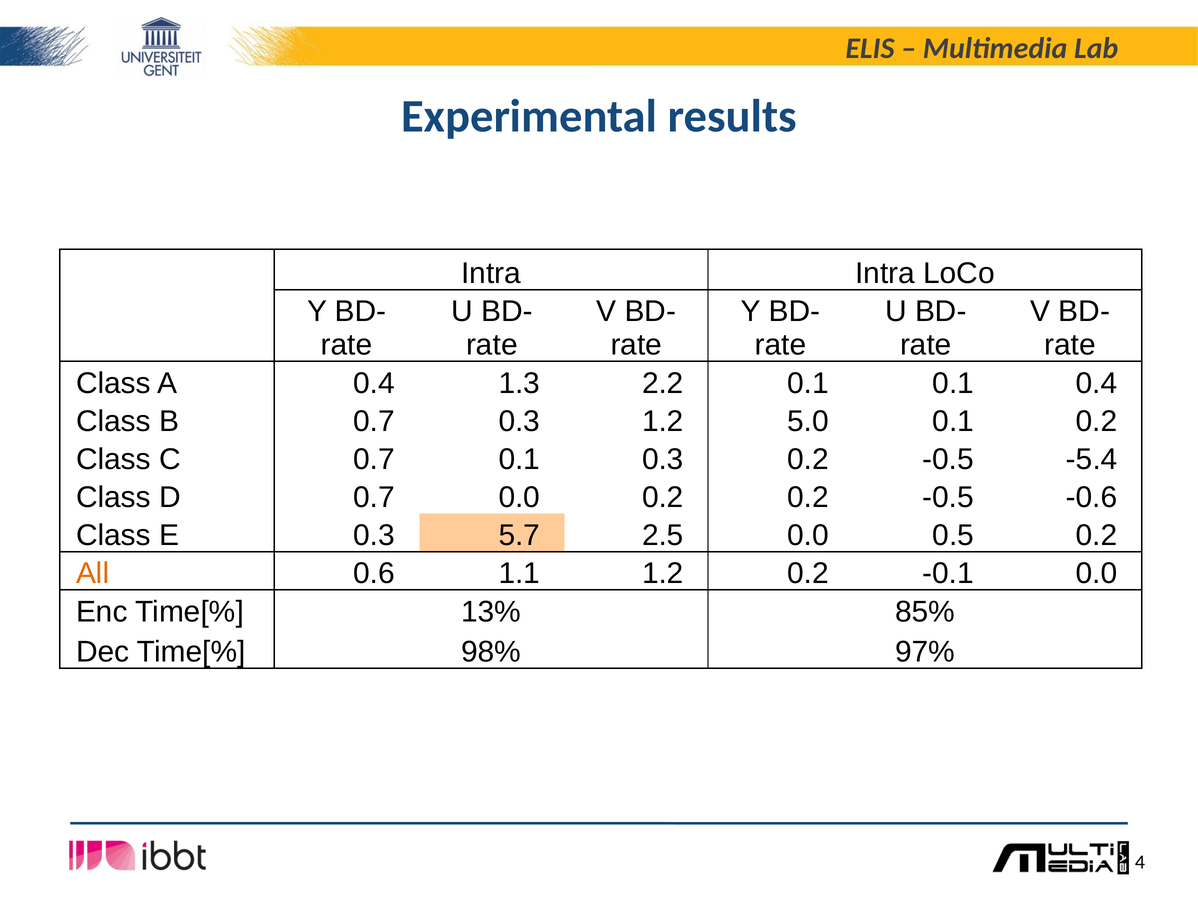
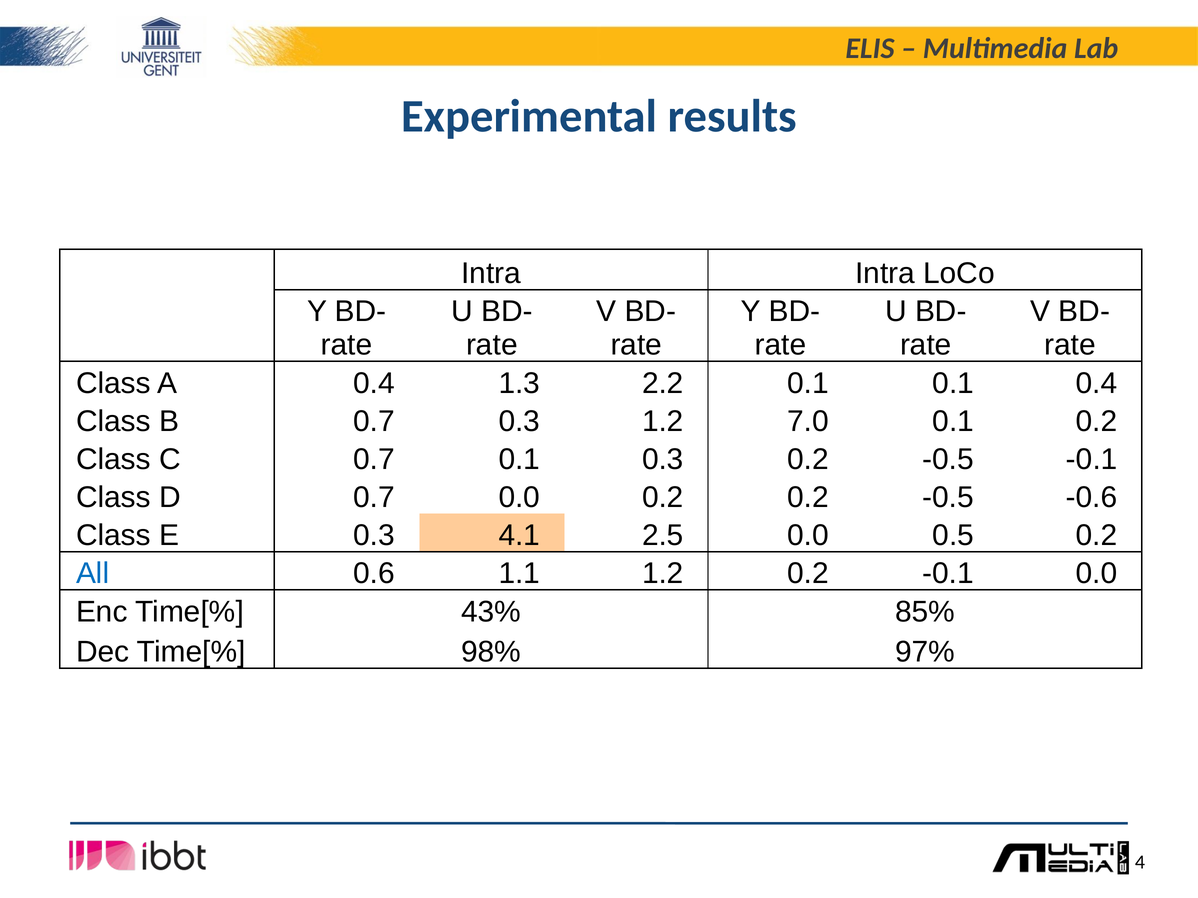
5.0: 5.0 -> 7.0
-0.5 -5.4: -5.4 -> -0.1
5.7: 5.7 -> 4.1
All colour: orange -> blue
13%: 13% -> 43%
